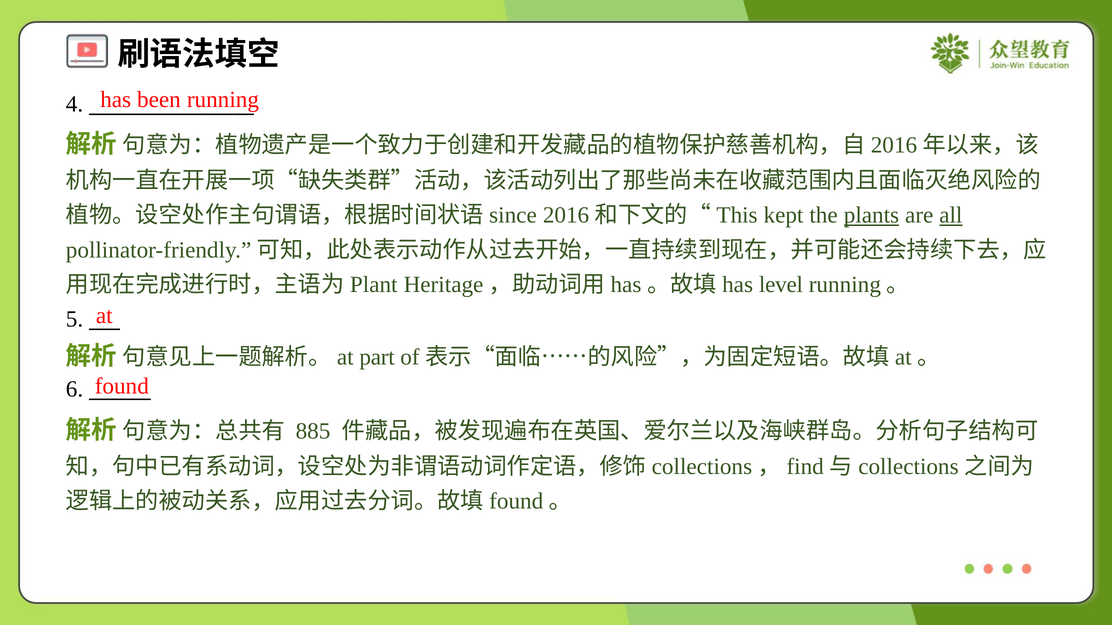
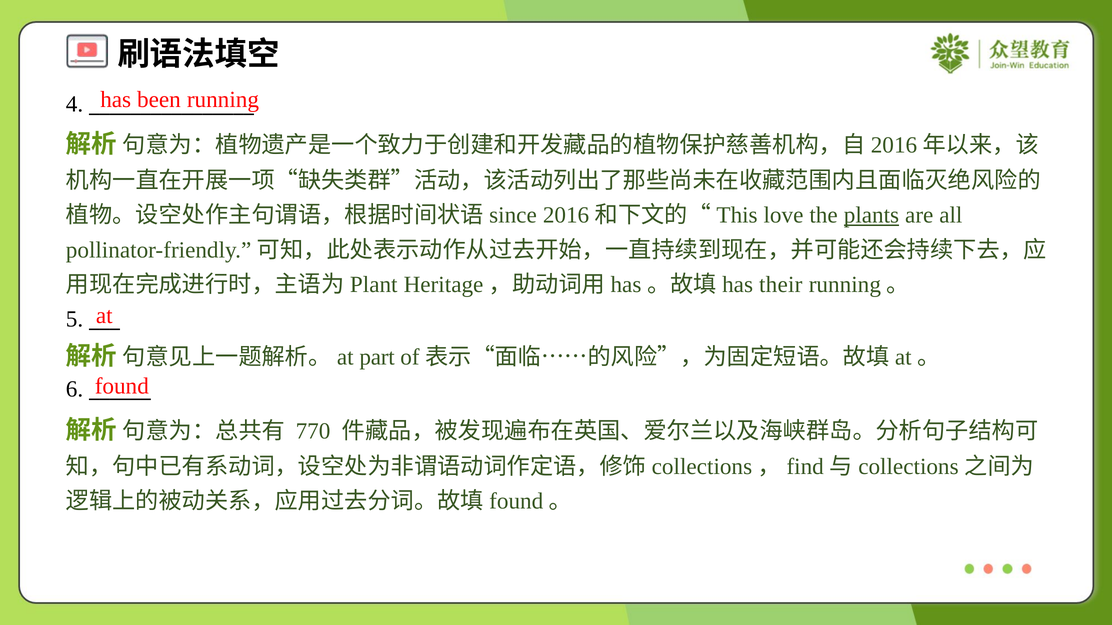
kept: kept -> love
all underline: present -> none
level: level -> their
885: 885 -> 770
